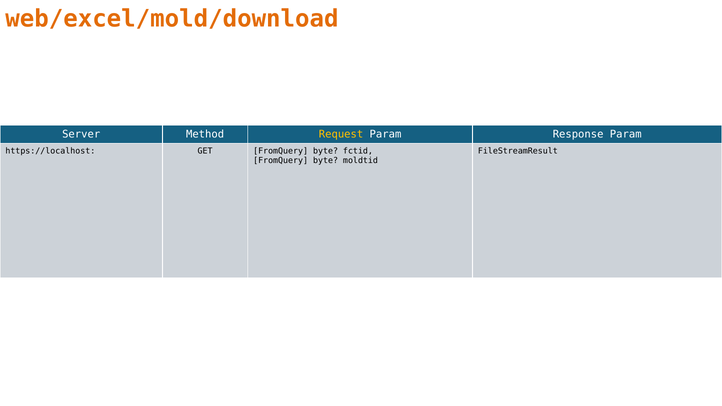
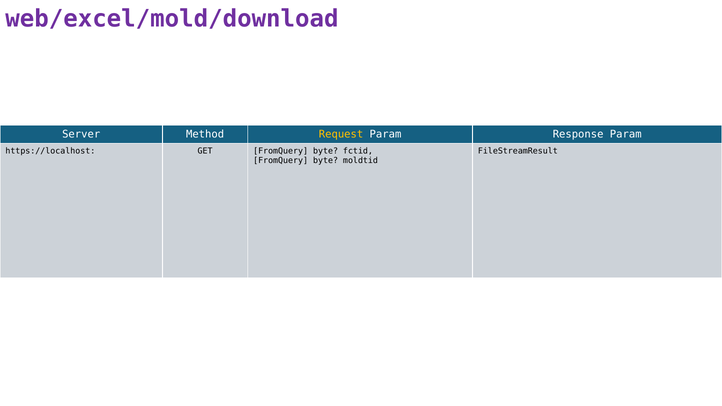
web/excel/mold/download colour: orange -> purple
